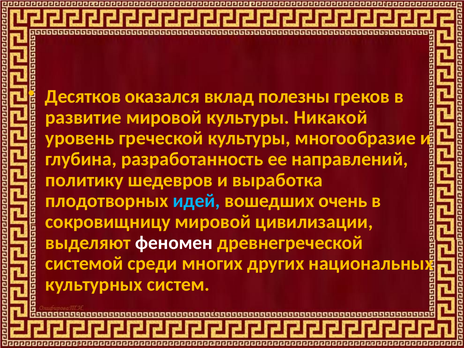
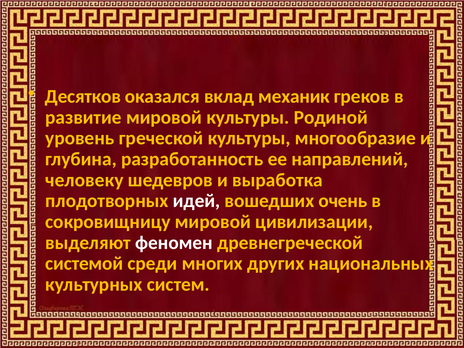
полезны: полезны -> механик
Никакой: Никакой -> Родиной
политику: политику -> человеку
идей colour: light blue -> white
